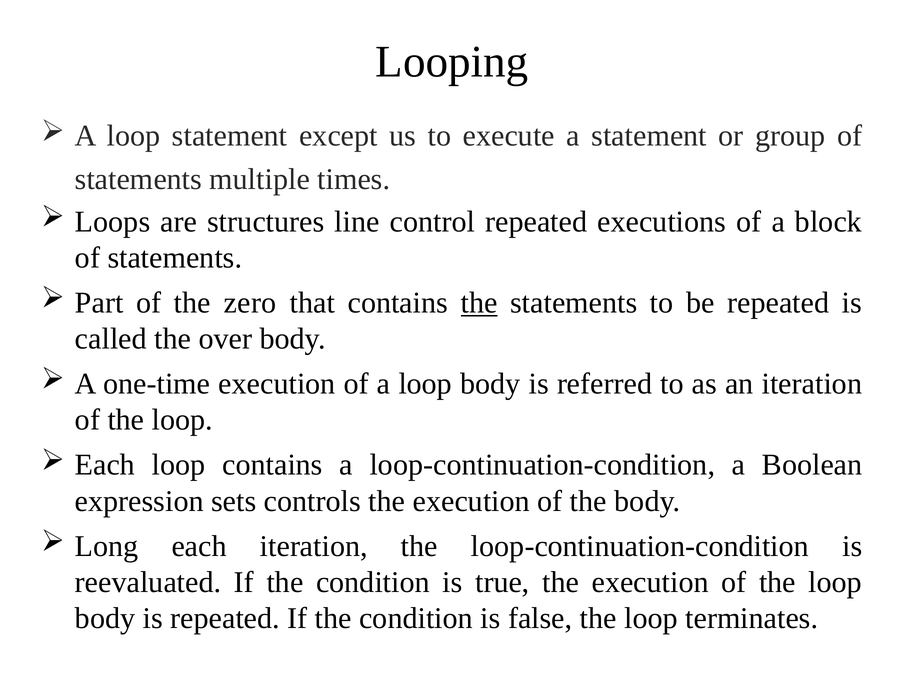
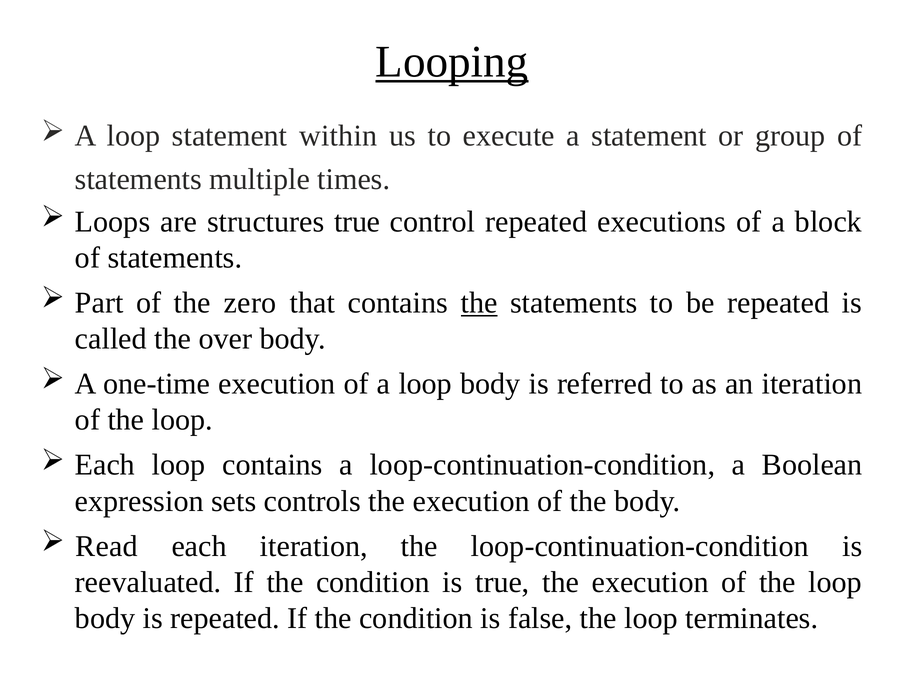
Looping underline: none -> present
except: except -> within
structures line: line -> true
Long: Long -> Read
